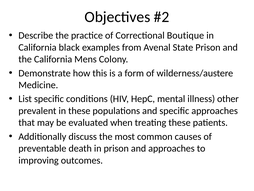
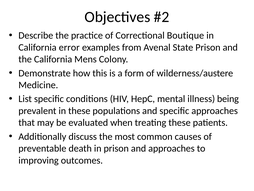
black: black -> error
other: other -> being
